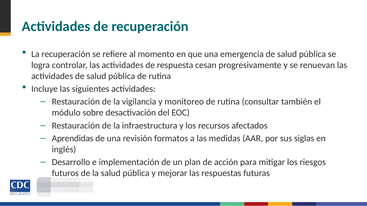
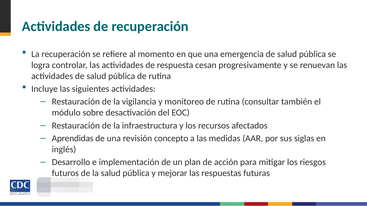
formatos: formatos -> concepto
